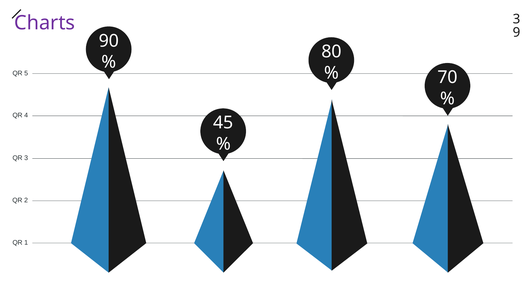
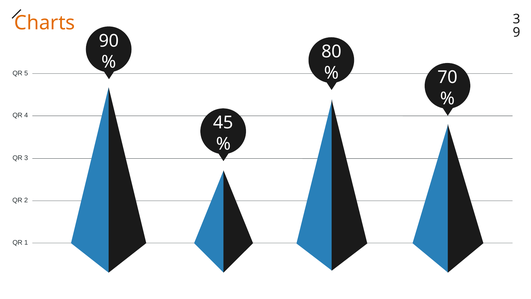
Charts colour: purple -> orange
